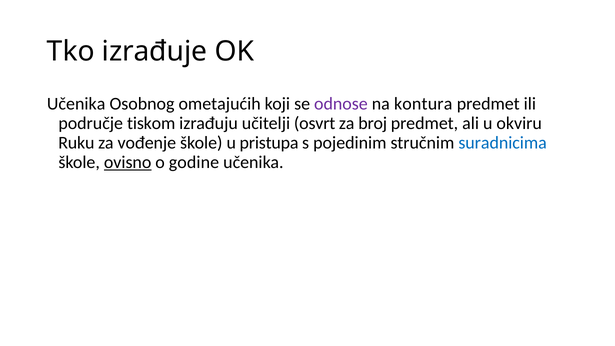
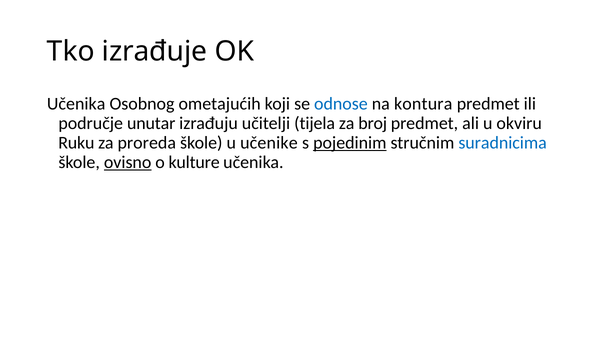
odnose colour: purple -> blue
tiskom: tiskom -> unutar
osvrt: osvrt -> tijela
vođenje: vođenje -> proreda
pristupa: pristupa -> učenike
pojedinim underline: none -> present
godine: godine -> kulture
